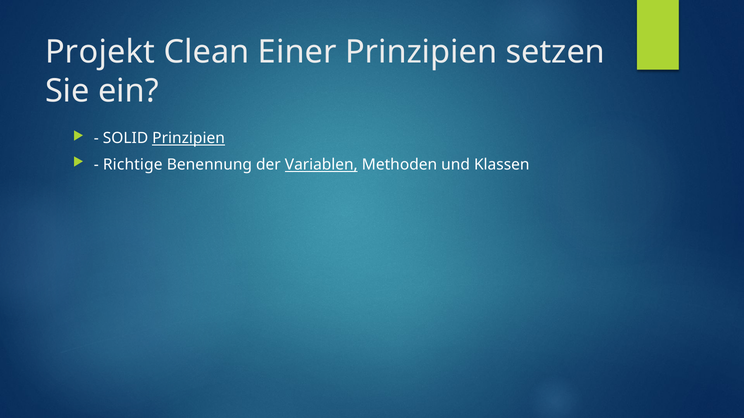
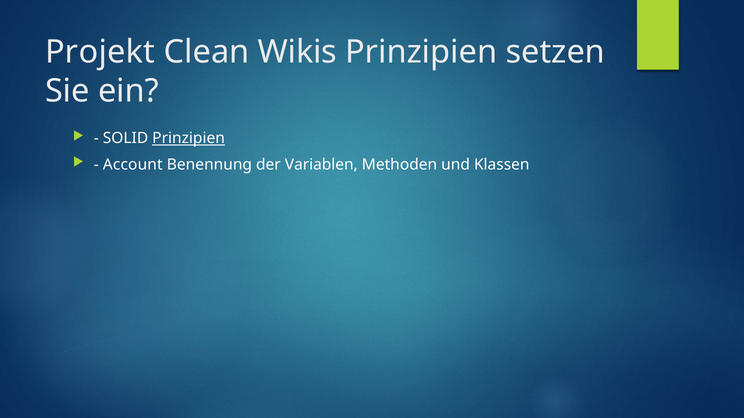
Einer: Einer -> Wikis
Richtige: Richtige -> Account
Variablen underline: present -> none
